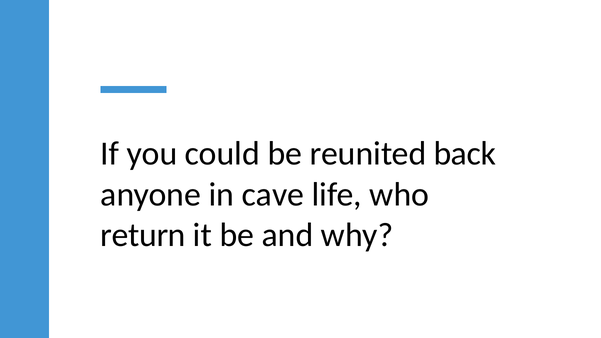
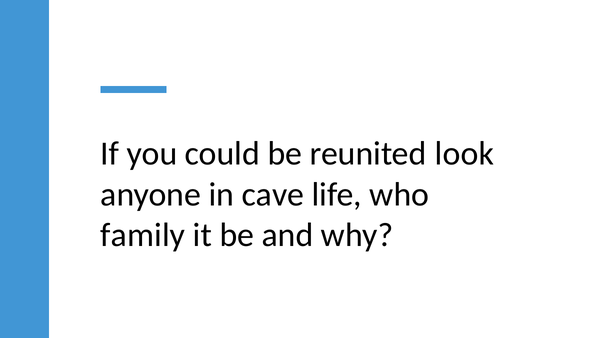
back: back -> look
return: return -> family
